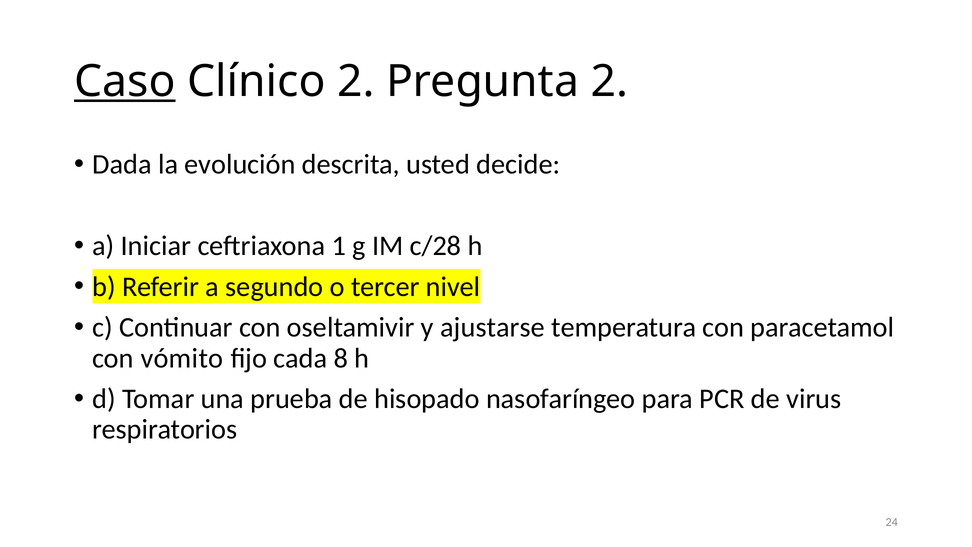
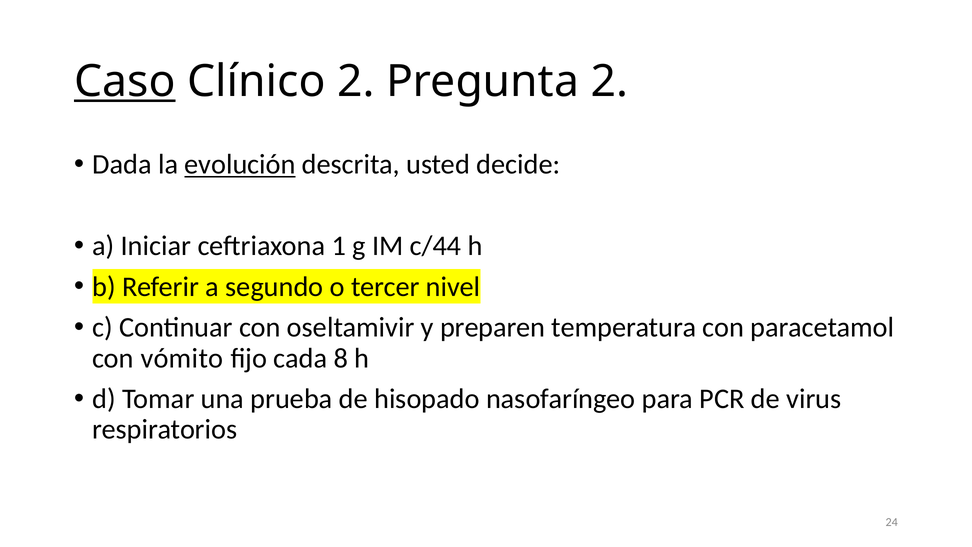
evolución underline: none -> present
c/28: c/28 -> c/44
ajustarse: ajustarse -> preparen
